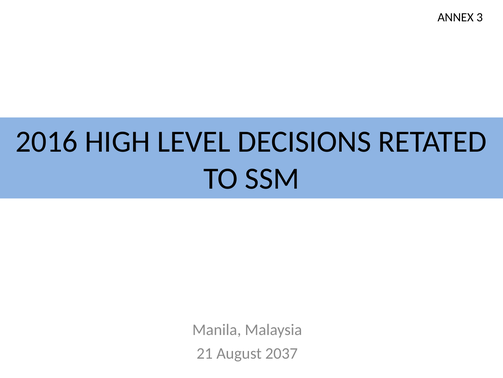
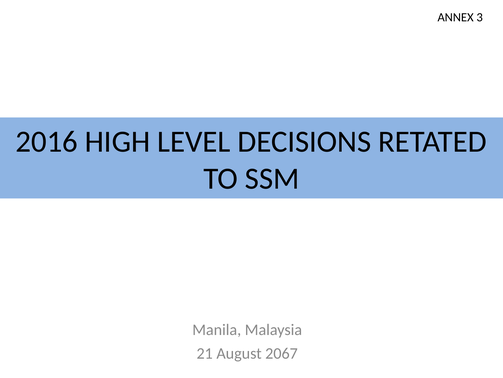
2037: 2037 -> 2067
